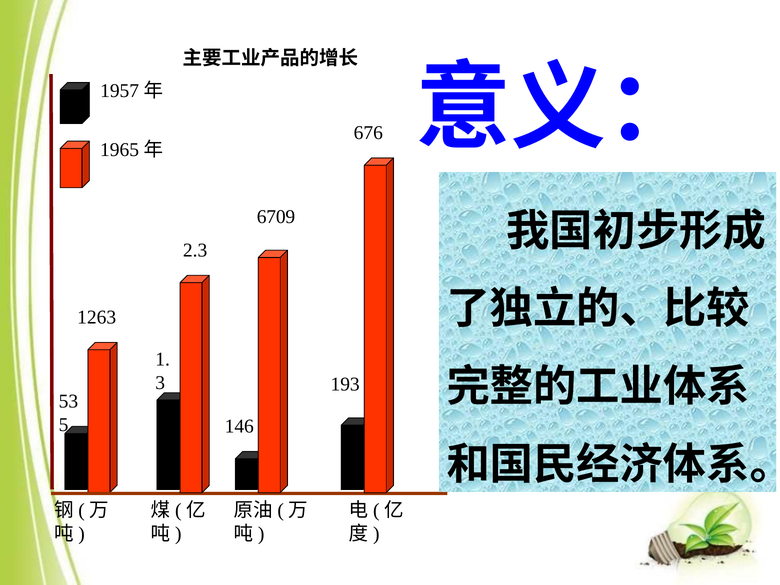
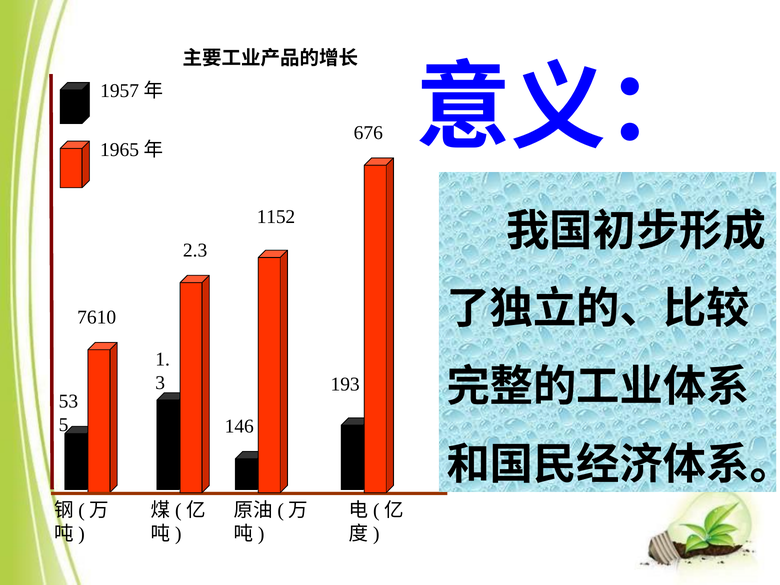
6709: 6709 -> 1152
1263: 1263 -> 7610
